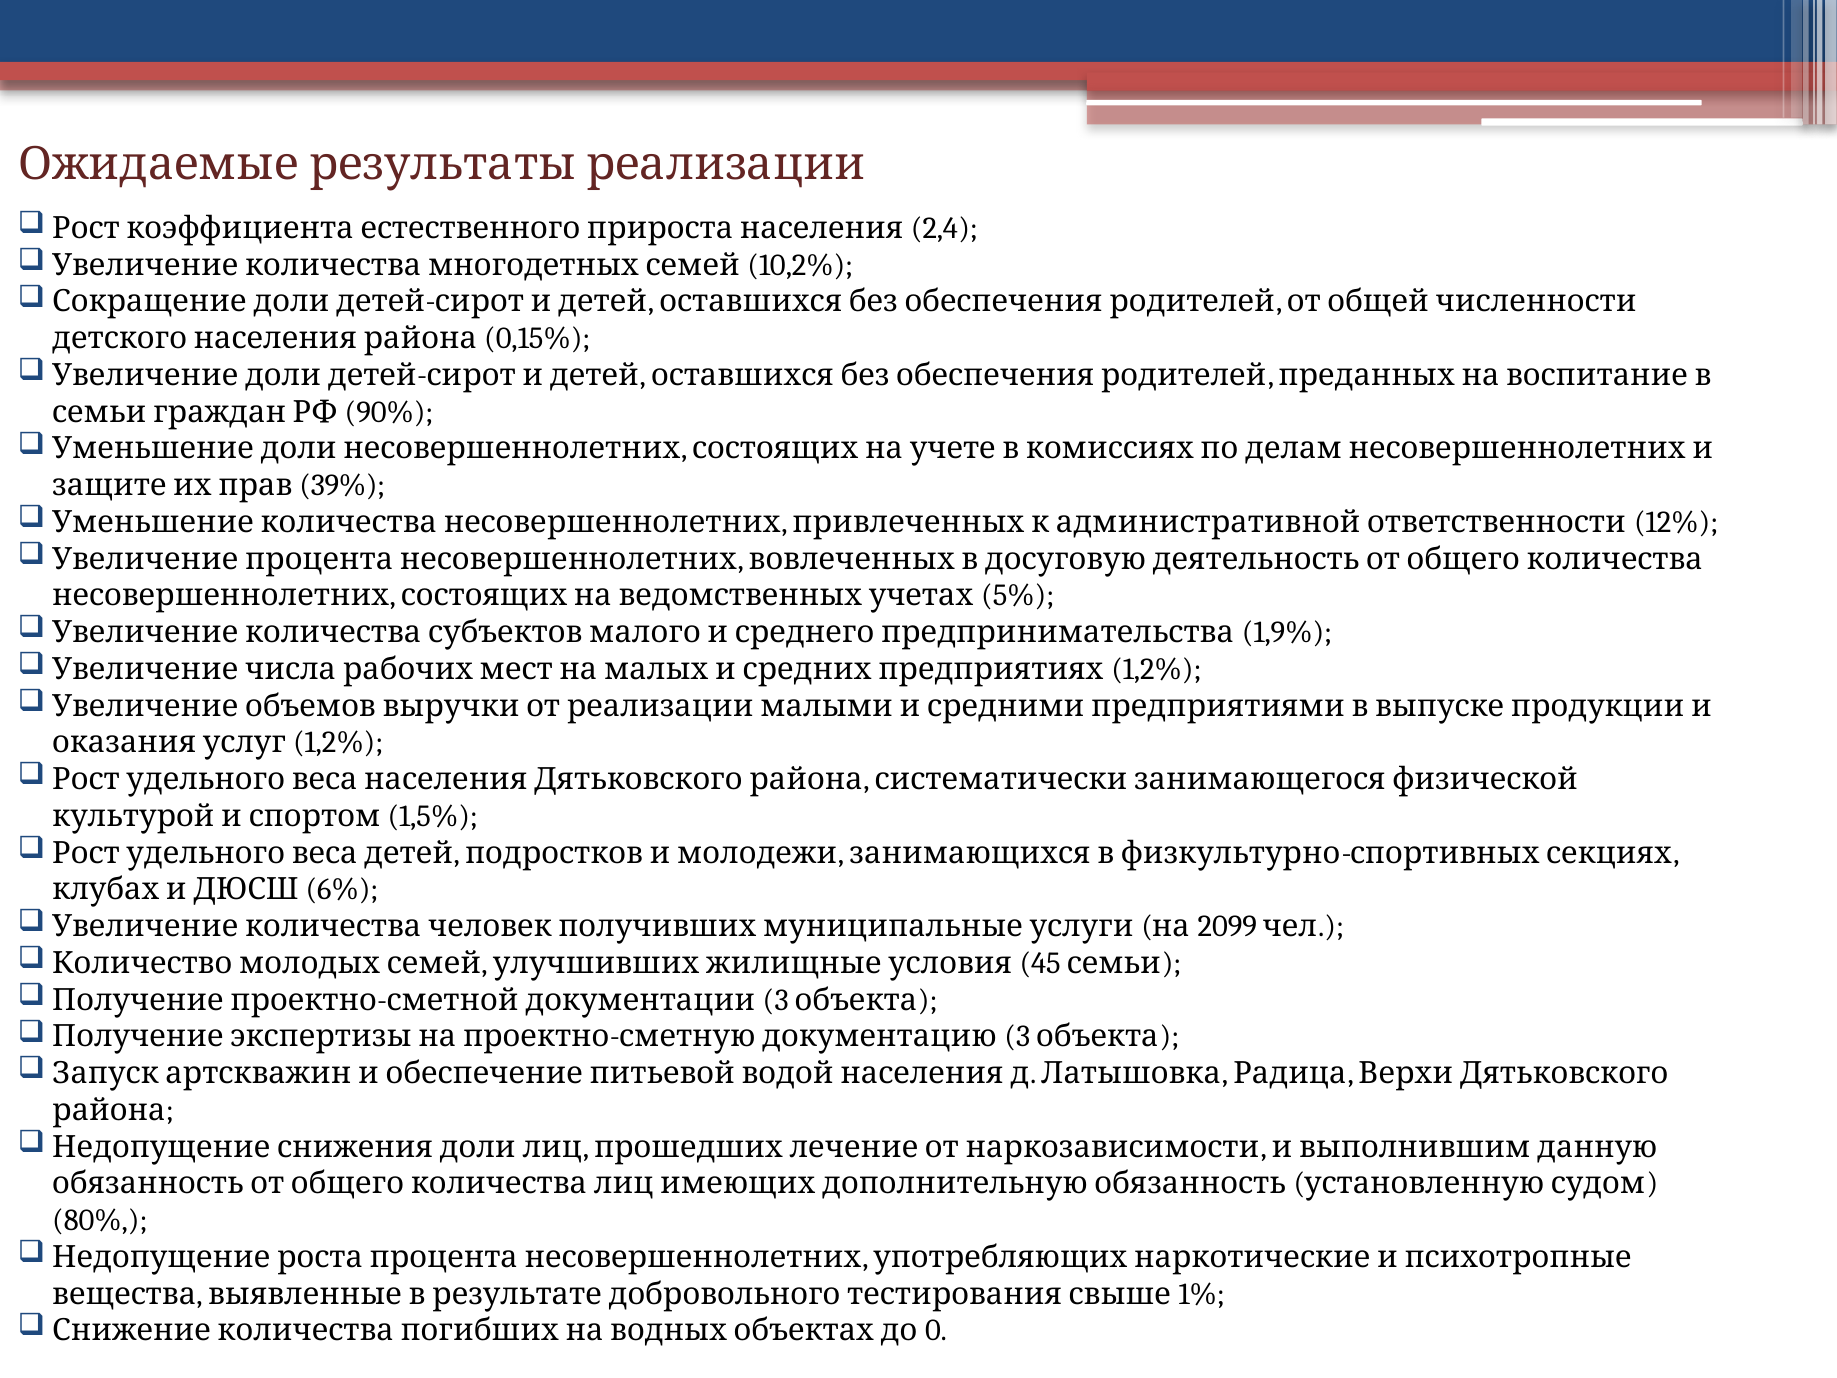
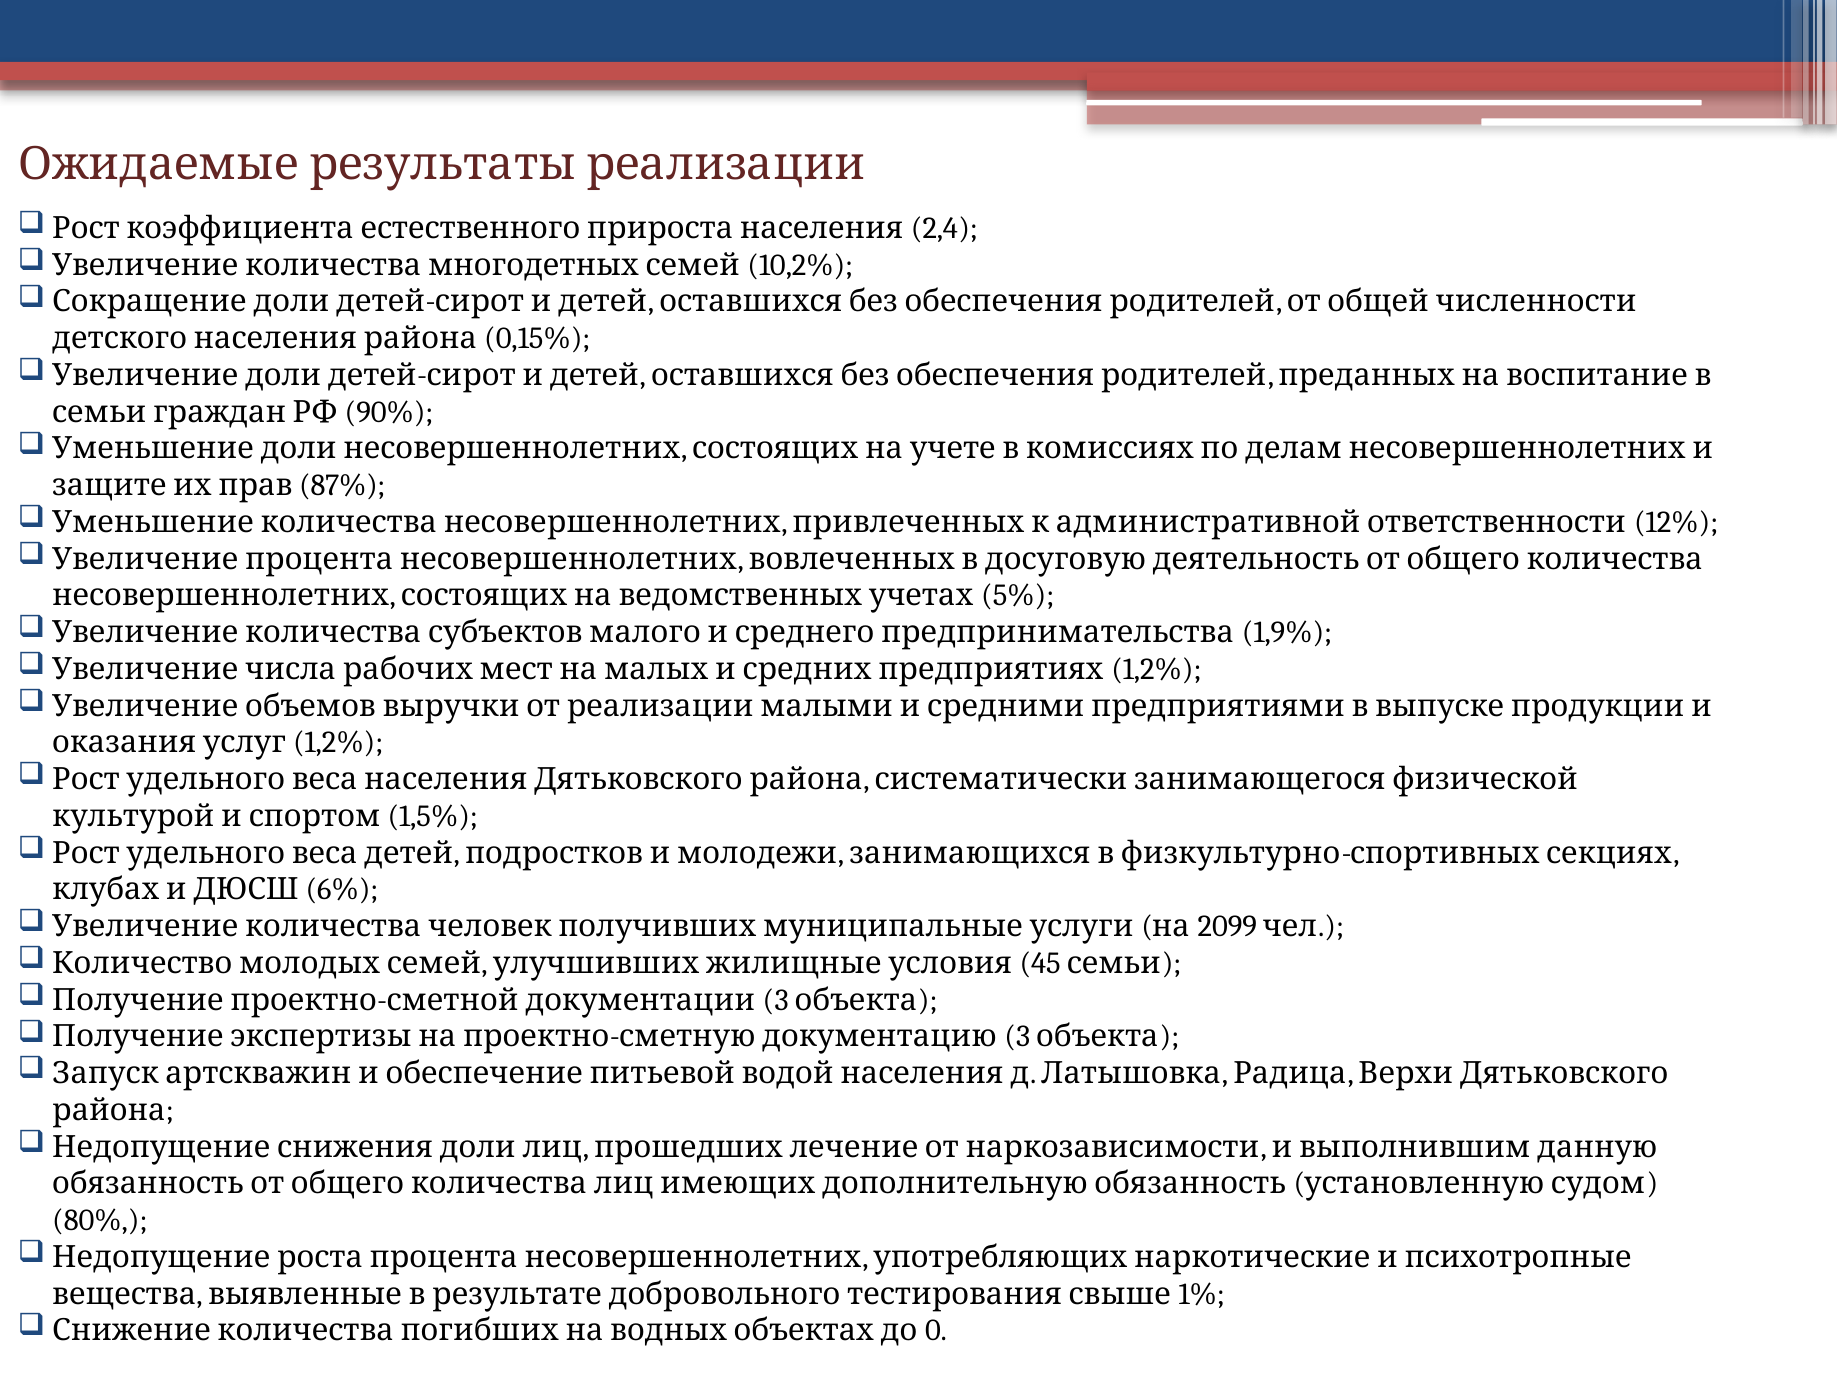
39%: 39% -> 87%
